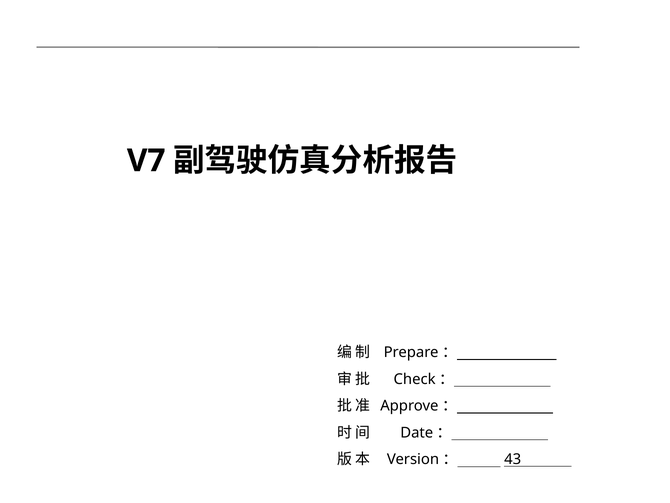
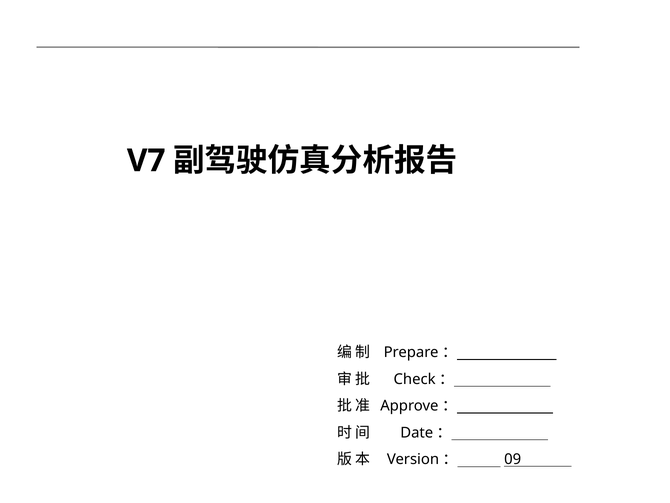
43: 43 -> 09
